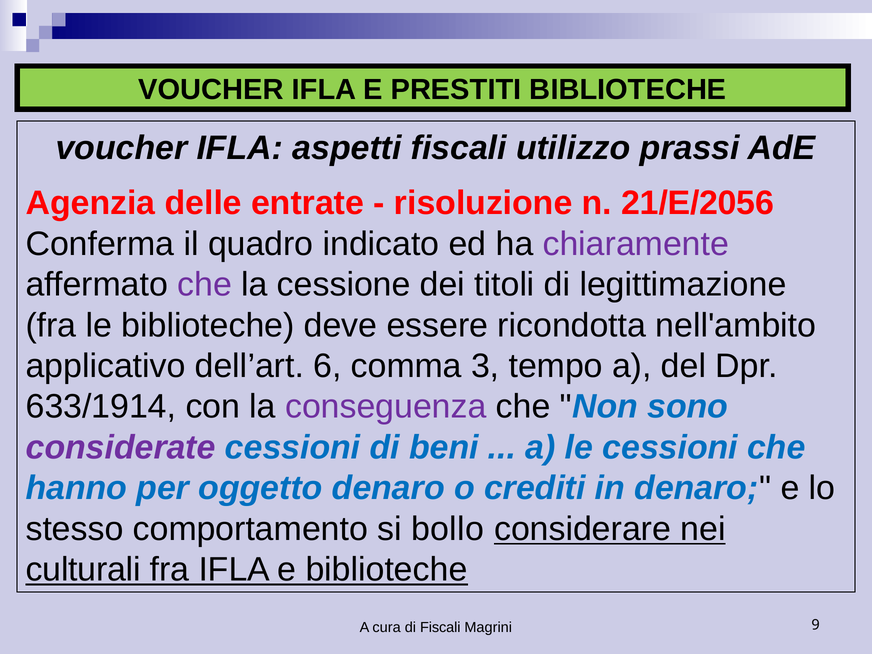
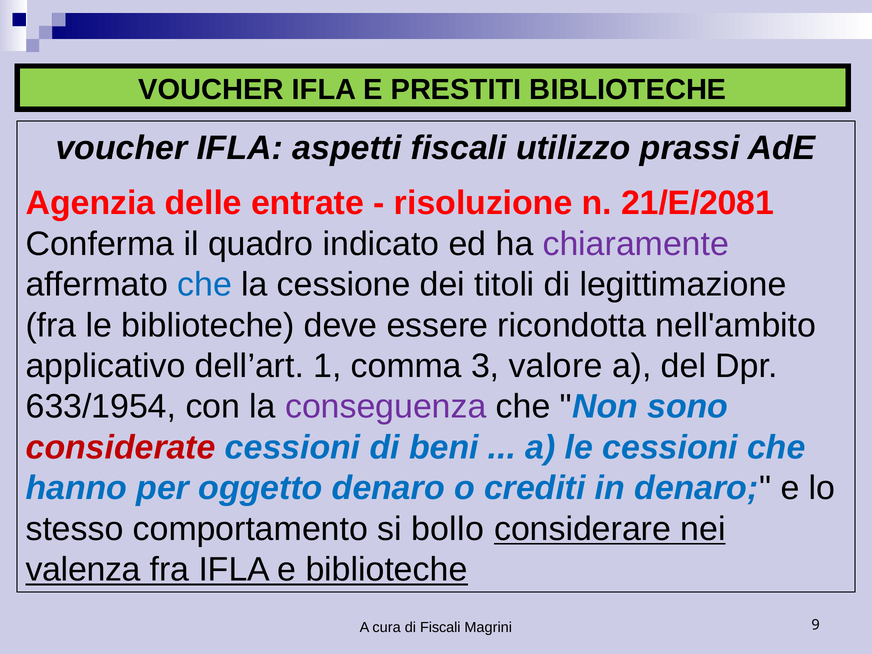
21/E/2056: 21/E/2056 -> 21/E/2081
che at (205, 285) colour: purple -> blue
6: 6 -> 1
tempo: tempo -> valore
633/1914: 633/1914 -> 633/1954
considerate colour: purple -> red
culturali: culturali -> valenza
